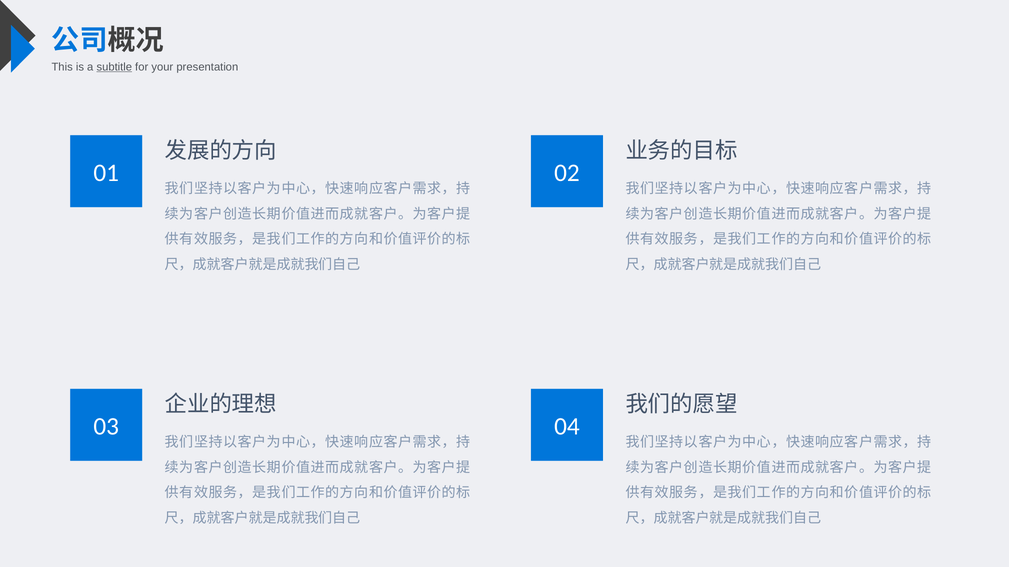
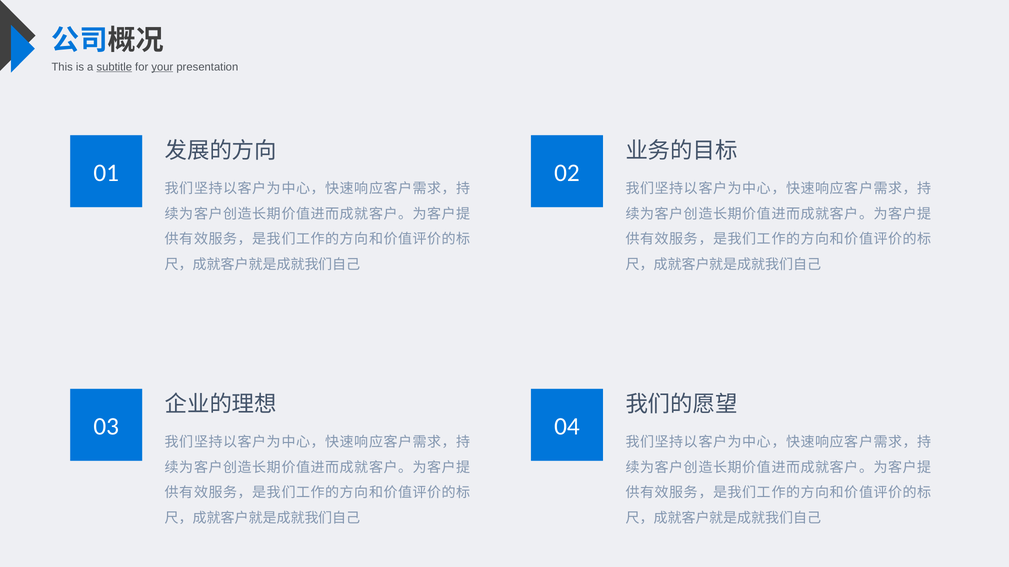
your underline: none -> present
